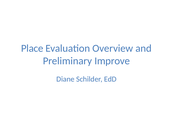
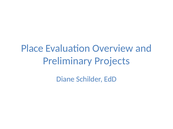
Improve: Improve -> Projects
